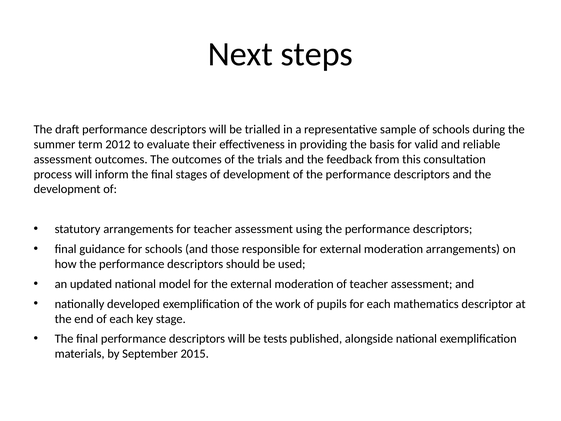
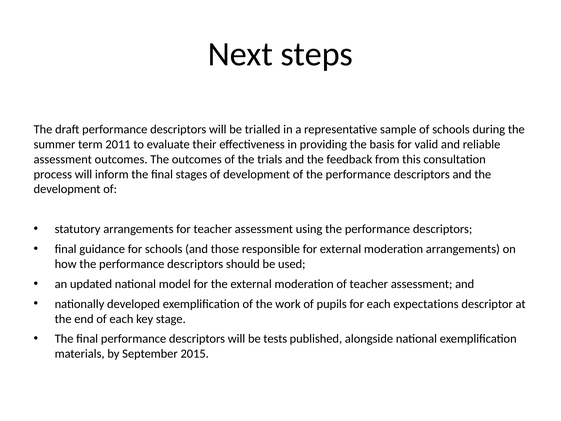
2012: 2012 -> 2011
mathematics: mathematics -> expectations
